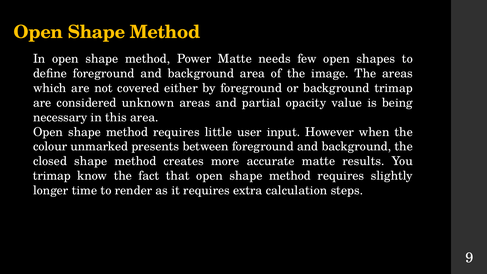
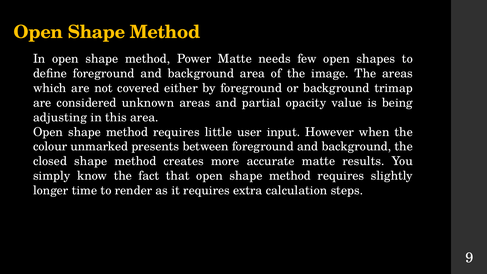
necessary: necessary -> adjusting
trimap at (52, 176): trimap -> simply
